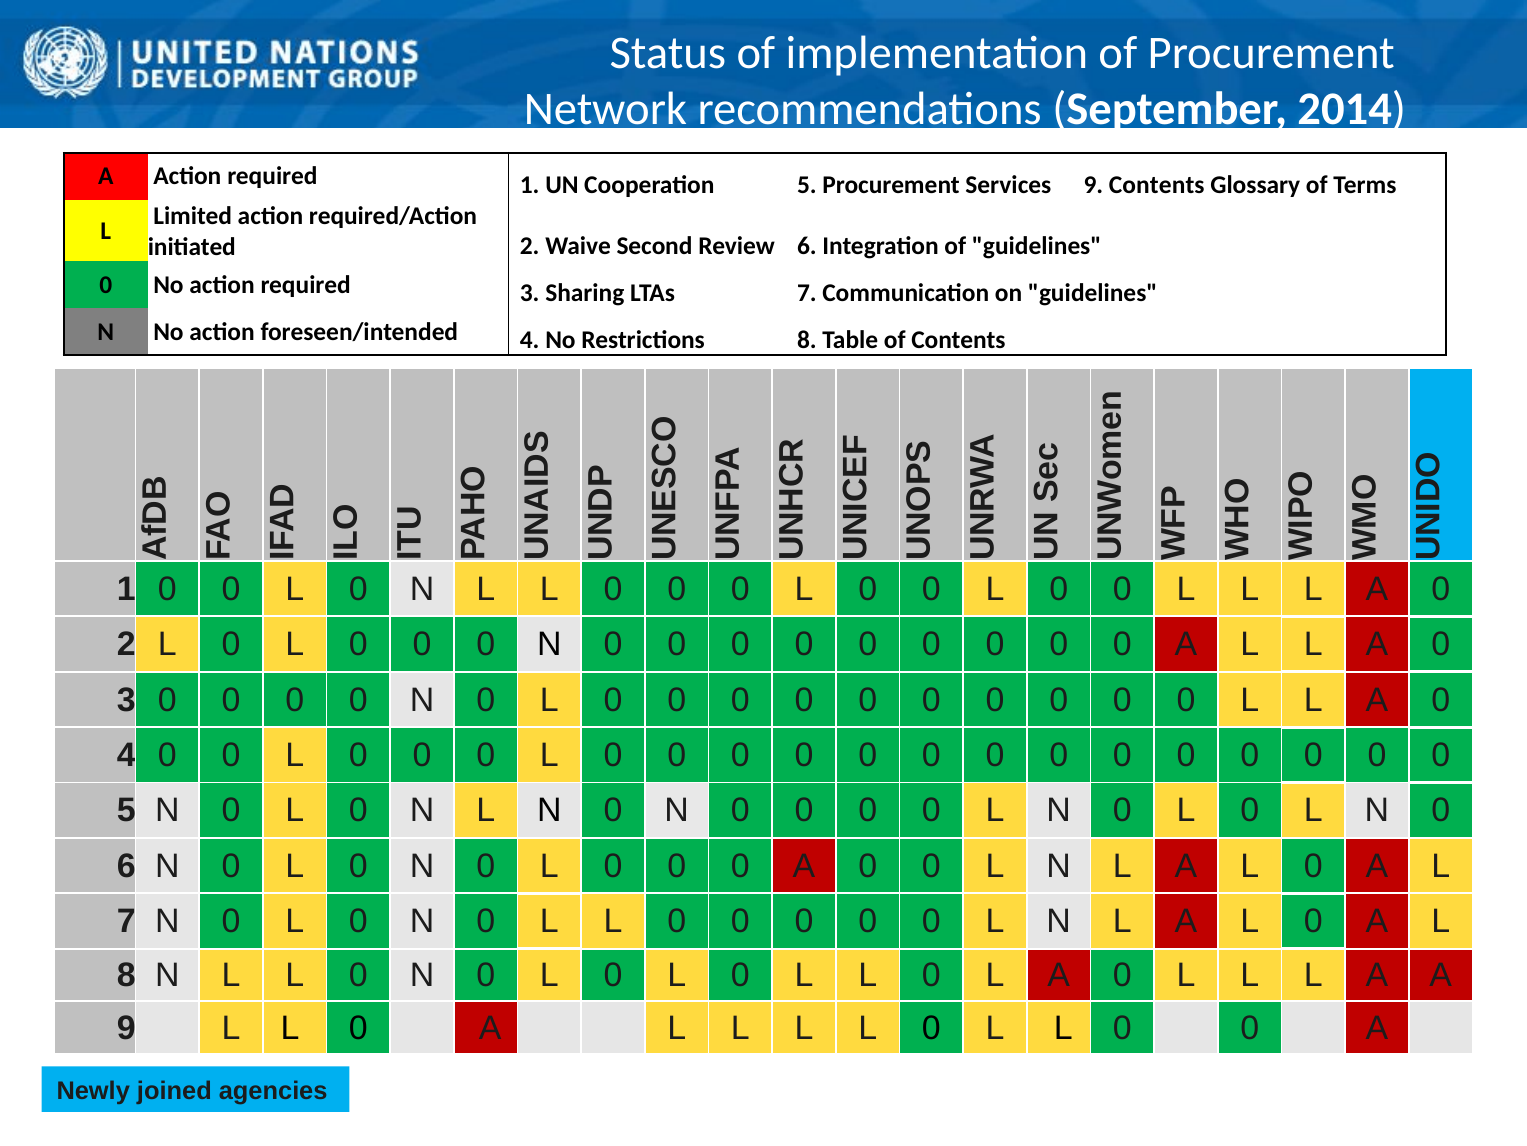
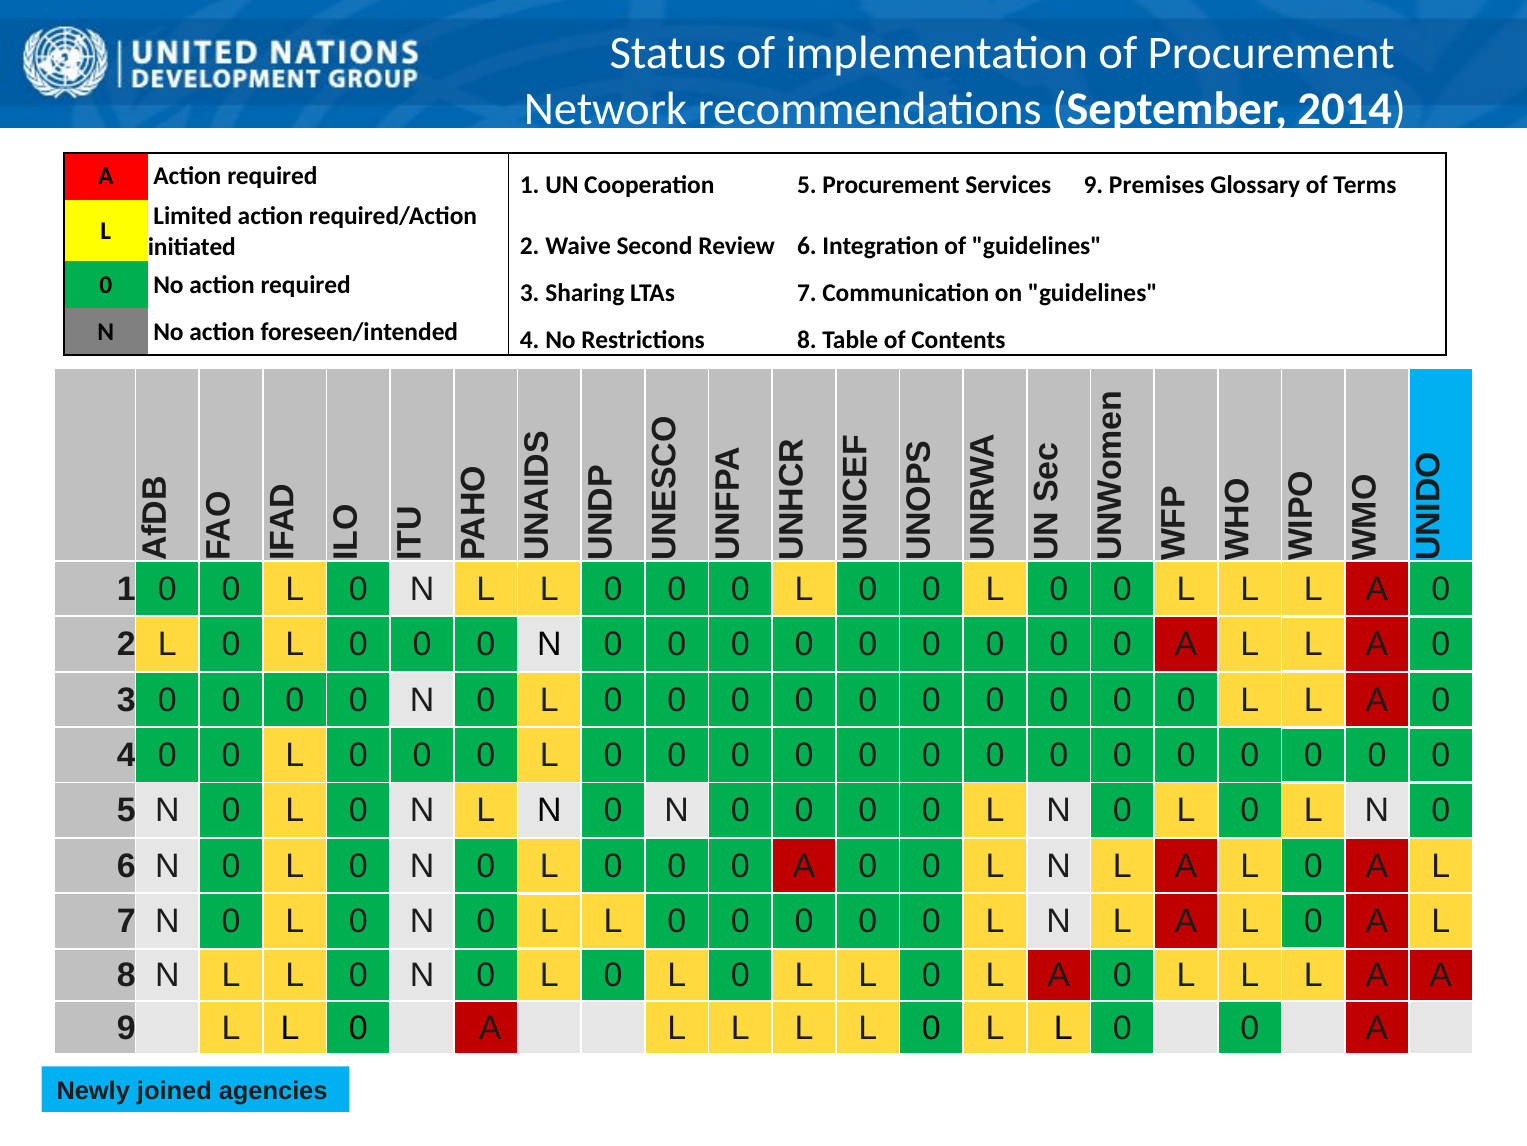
9 Contents: Contents -> Premises
